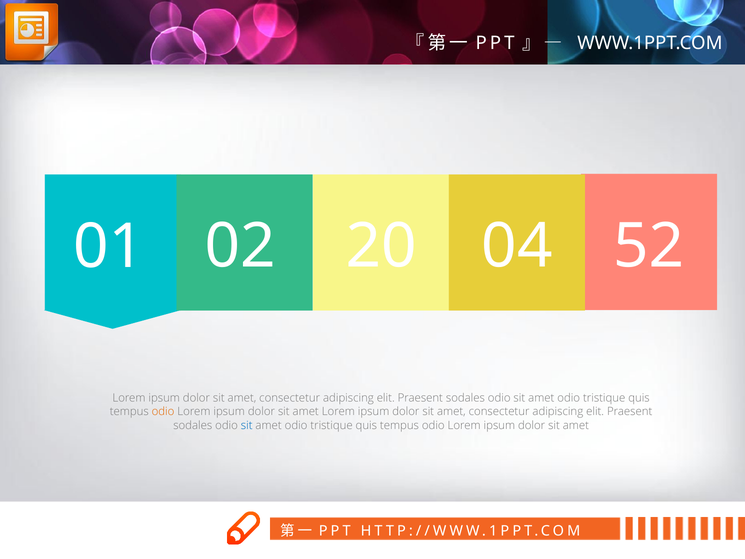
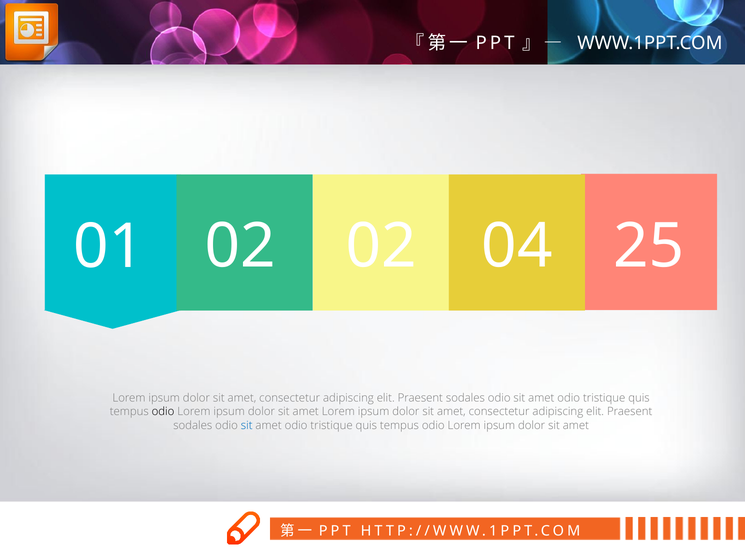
02 20: 20 -> 02
52: 52 -> 25
odio at (163, 411) colour: orange -> black
